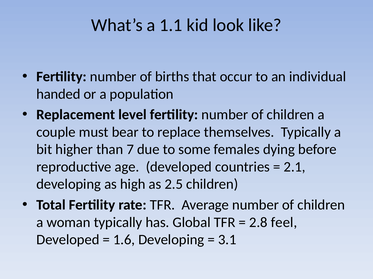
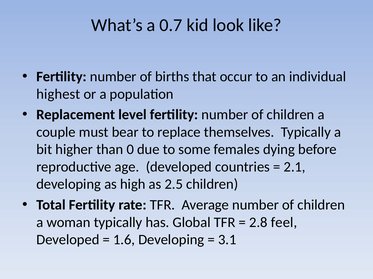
1.1: 1.1 -> 0.7
handed: handed -> highest
7: 7 -> 0
